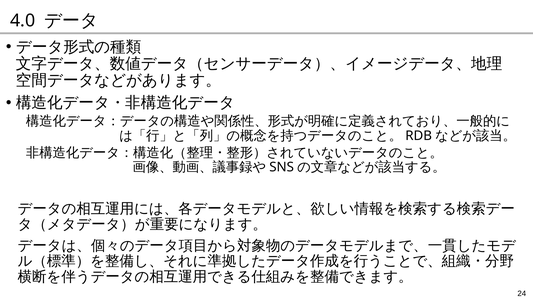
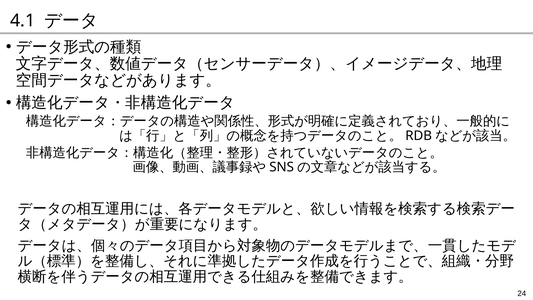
4.0: 4.0 -> 4.1
